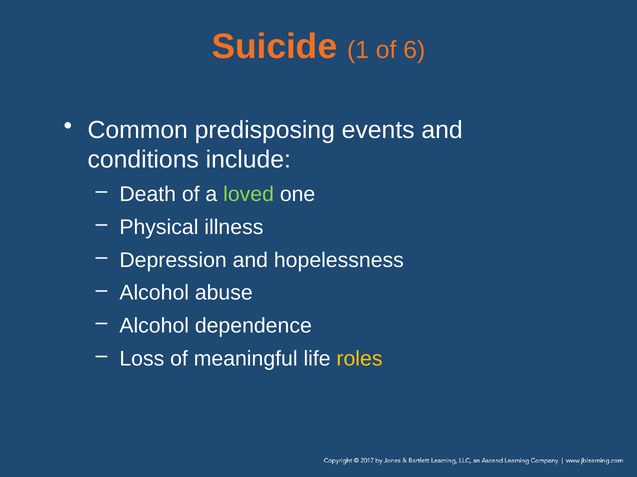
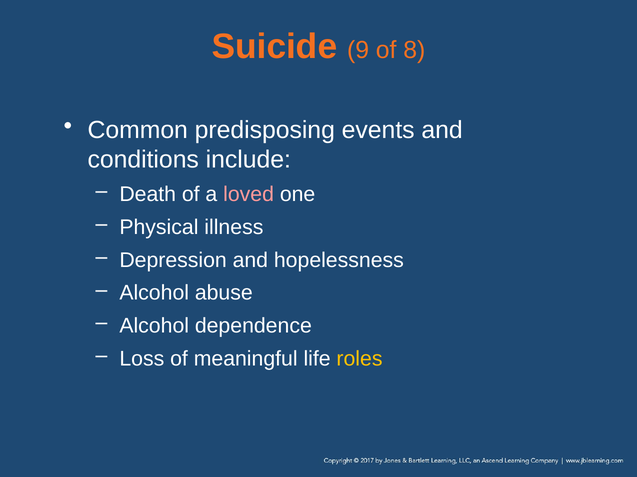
1: 1 -> 9
6: 6 -> 8
loved colour: light green -> pink
